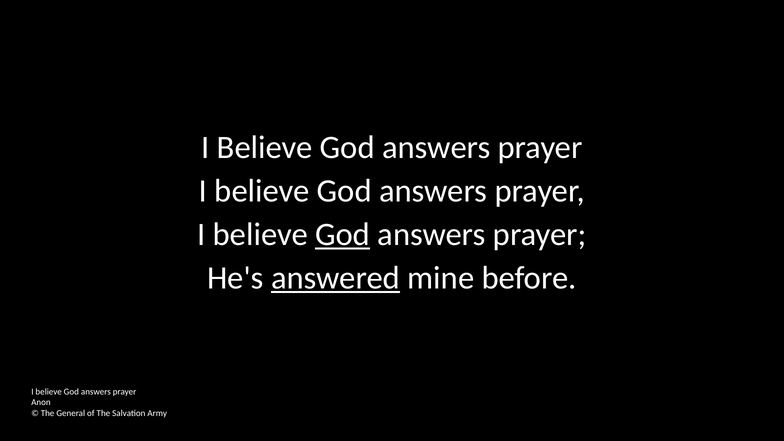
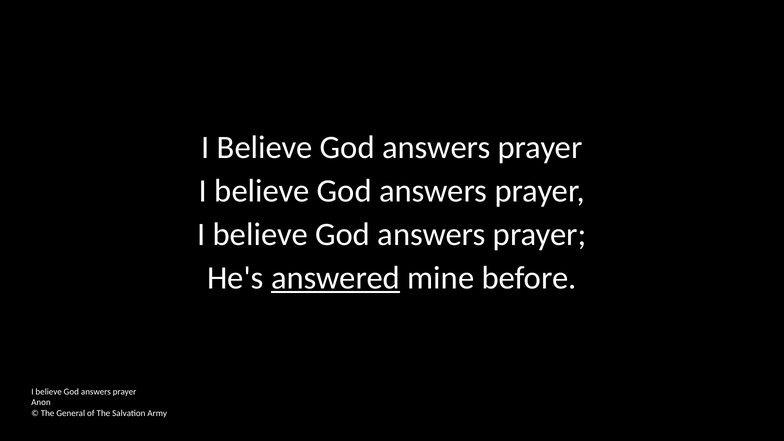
God at (343, 234) underline: present -> none
